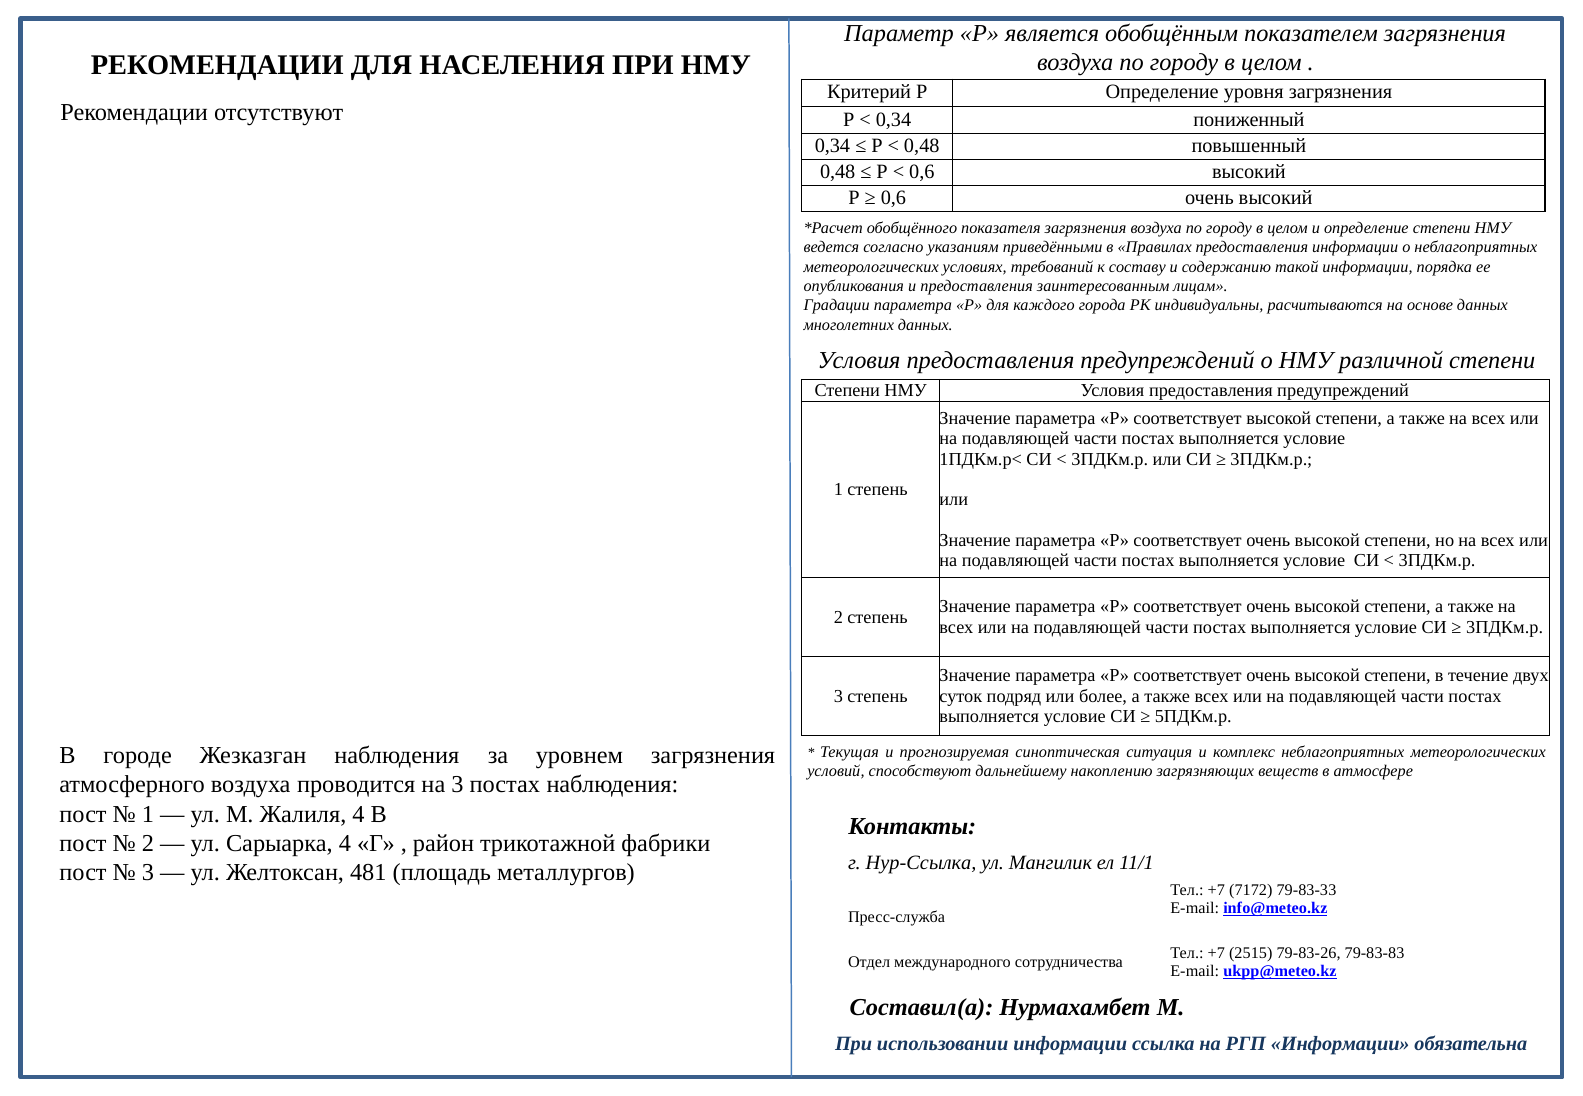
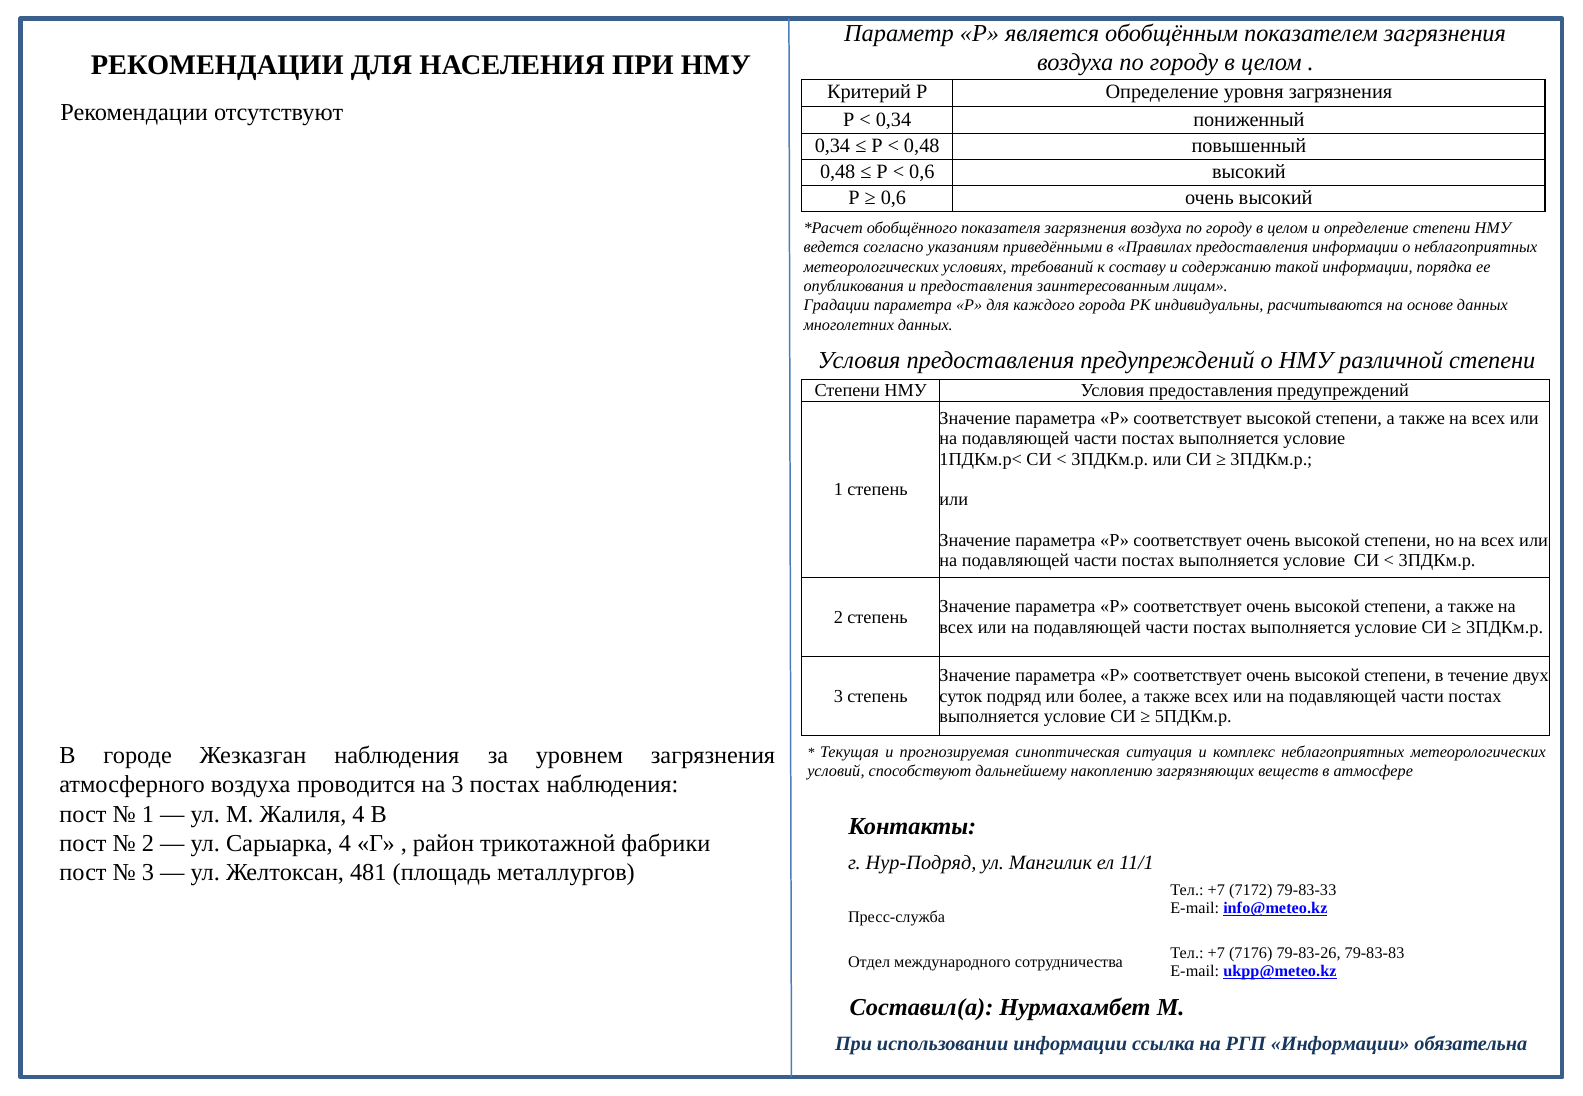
Нур-Ссылка: Нур-Ссылка -> Нур-Подряд
2515: 2515 -> 7176
